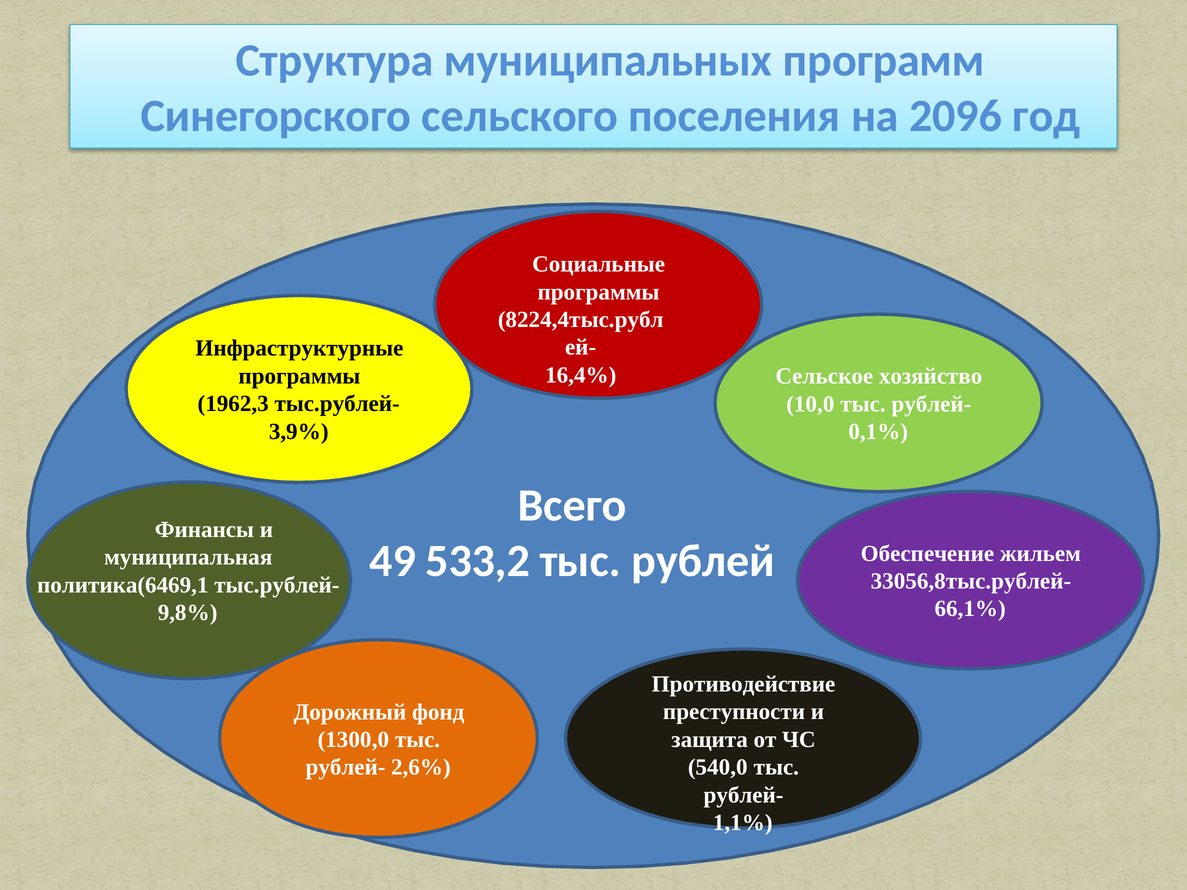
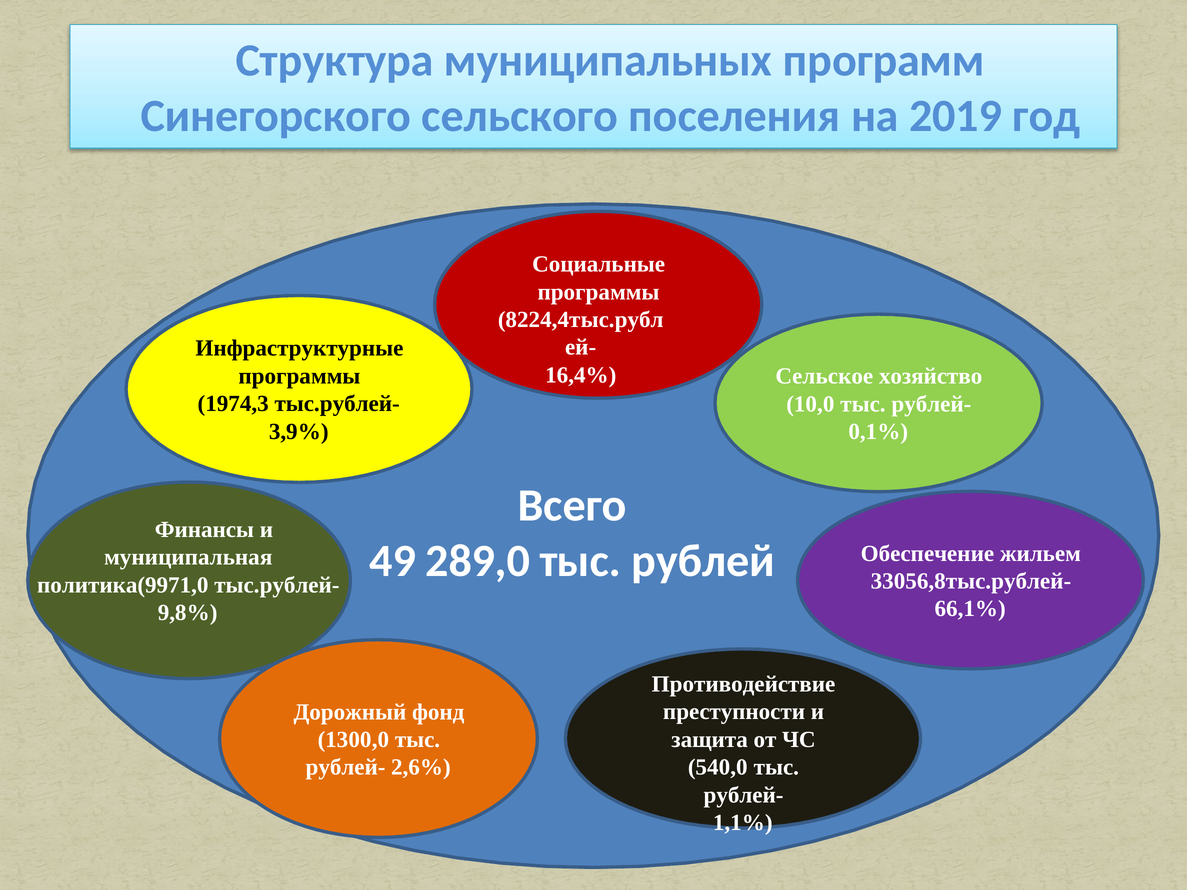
2096: 2096 -> 2019
1962,3: 1962,3 -> 1974,3
533,2: 533,2 -> 289,0
политика(6469,1: политика(6469,1 -> политика(9971,0
